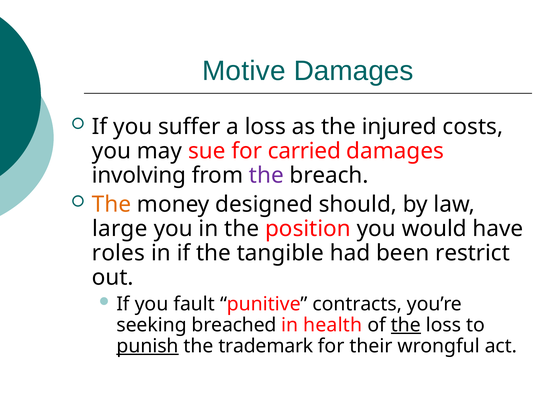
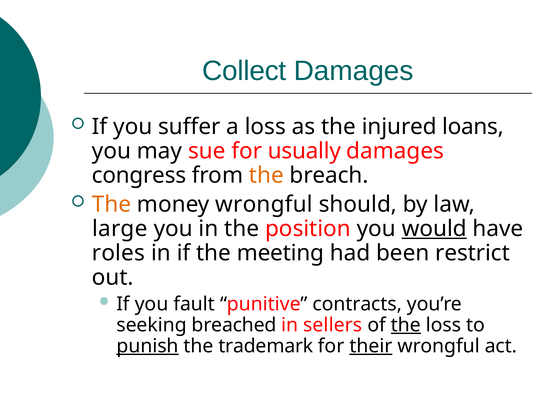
Motive: Motive -> Collect
costs: costs -> loans
carried: carried -> usually
involving: involving -> congress
the at (266, 175) colour: purple -> orange
money designed: designed -> wrongful
would underline: none -> present
tangible: tangible -> meeting
health: health -> sellers
their underline: none -> present
